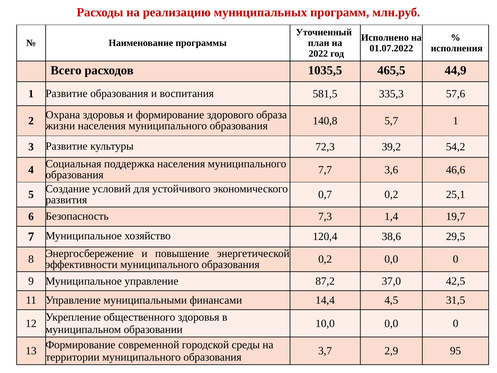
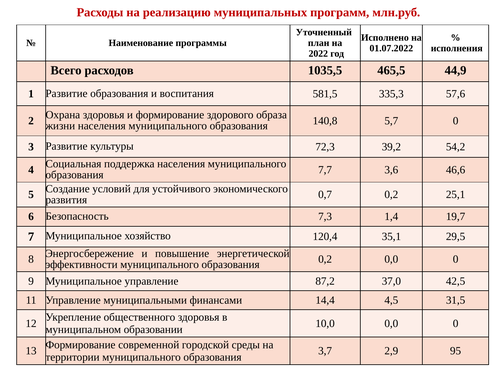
5,7 1: 1 -> 0
38,6: 38,6 -> 35,1
